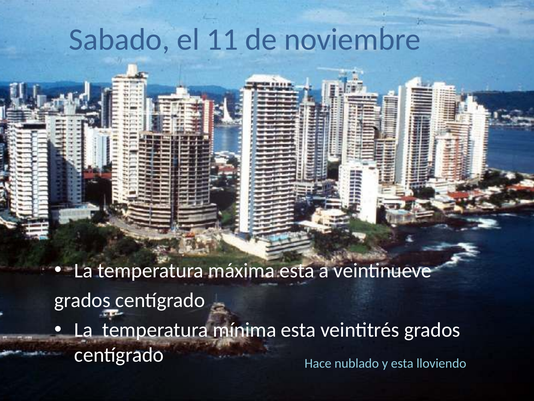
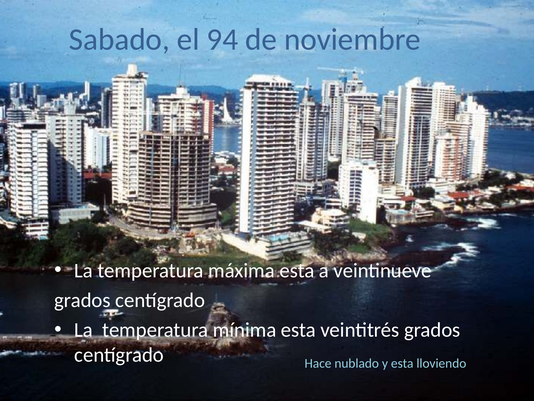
11: 11 -> 94
